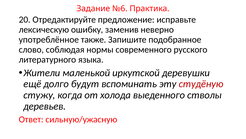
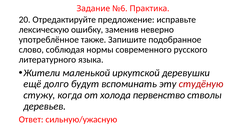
выеденного: выеденного -> первенство
